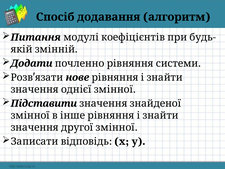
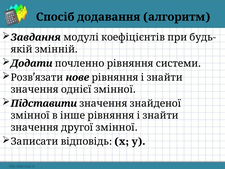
Питання: Питання -> Завдання
